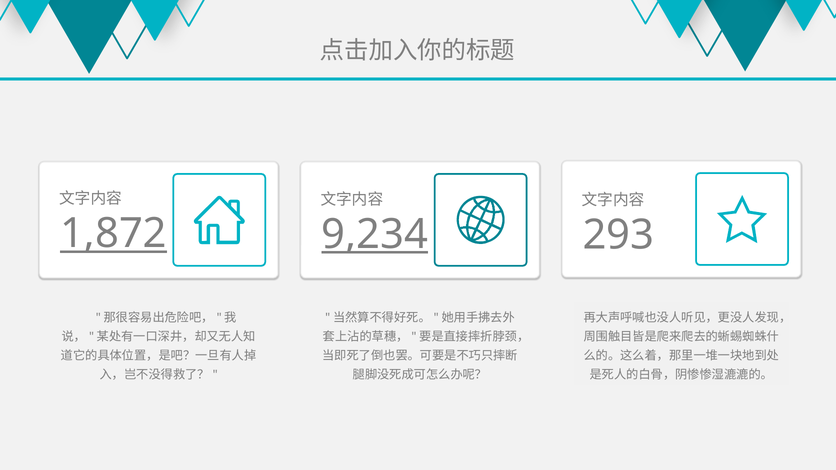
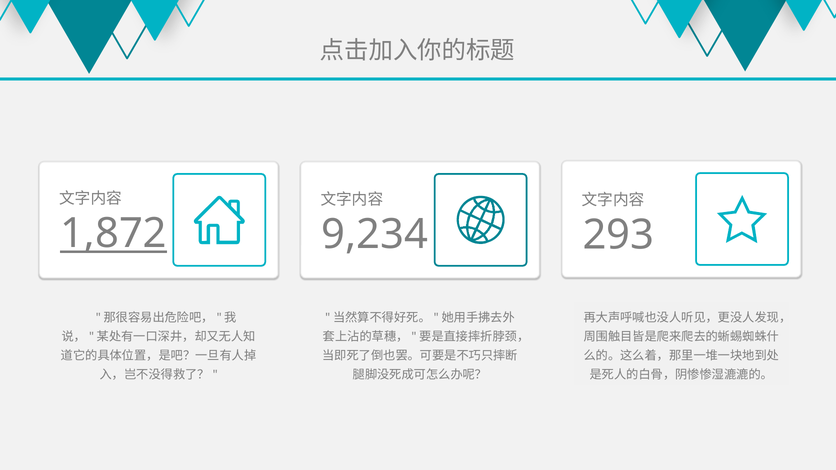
9,234 underline: present -> none
